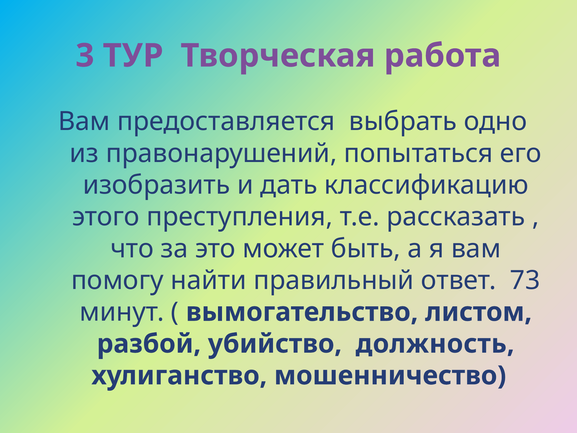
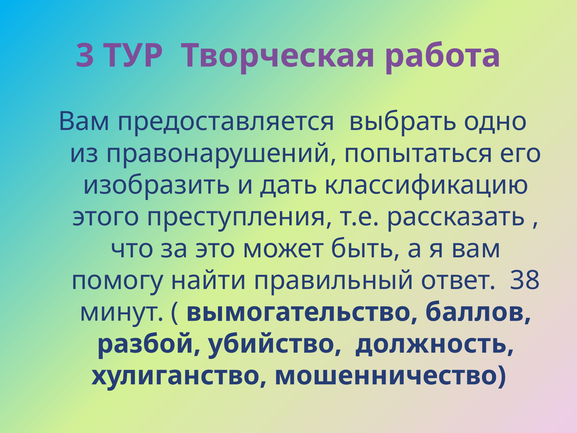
73: 73 -> 38
листом: листом -> баллов
